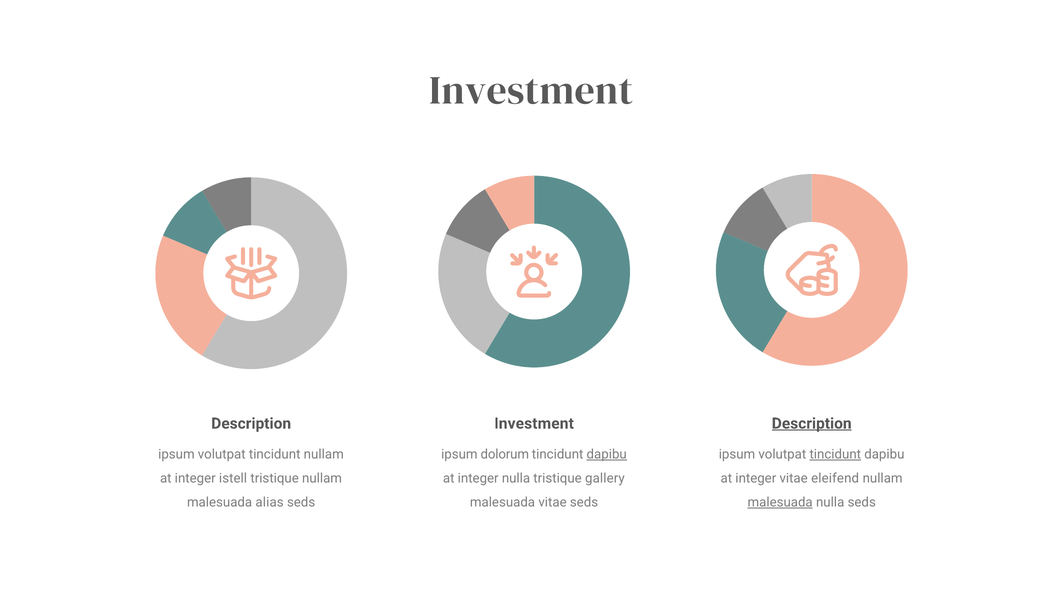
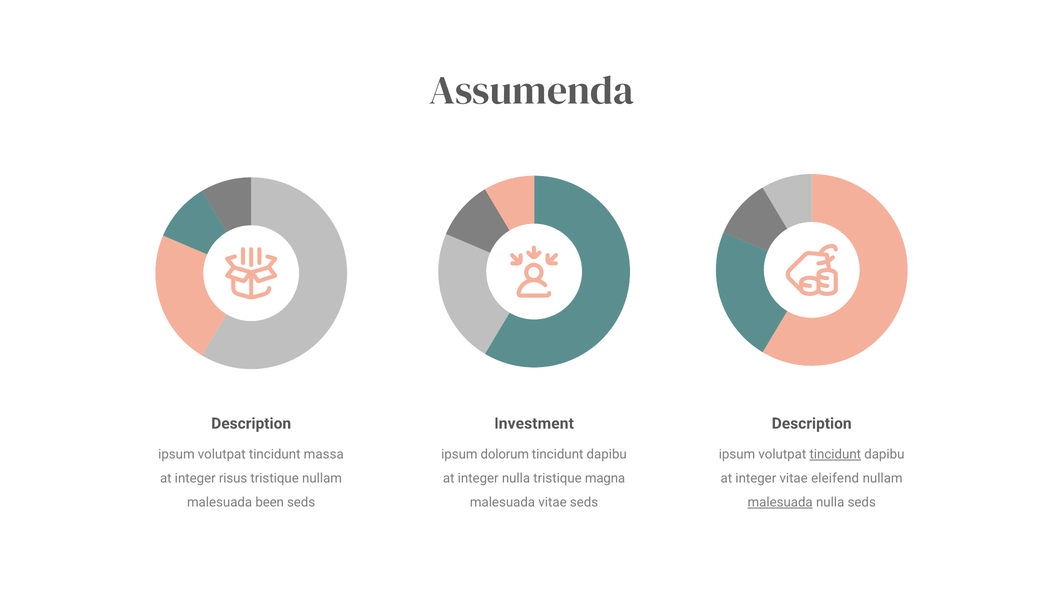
Investment at (531, 91): Investment -> Assumenda
Description at (812, 423) underline: present -> none
tincidunt nullam: nullam -> massa
dapibu at (607, 454) underline: present -> none
istell: istell -> risus
gallery: gallery -> magna
alias: alias -> been
